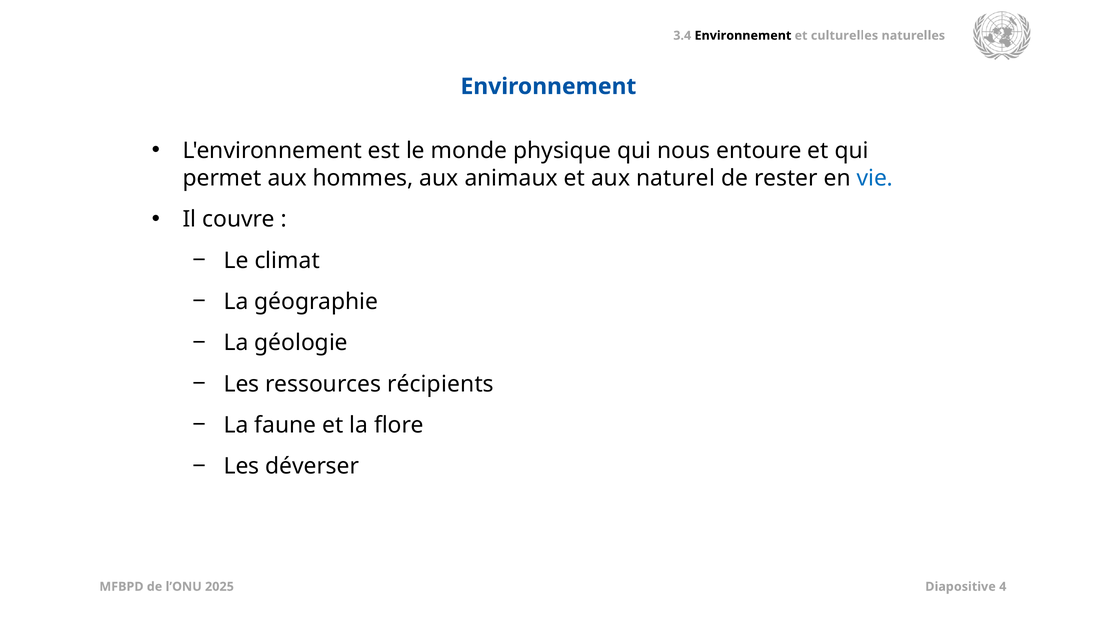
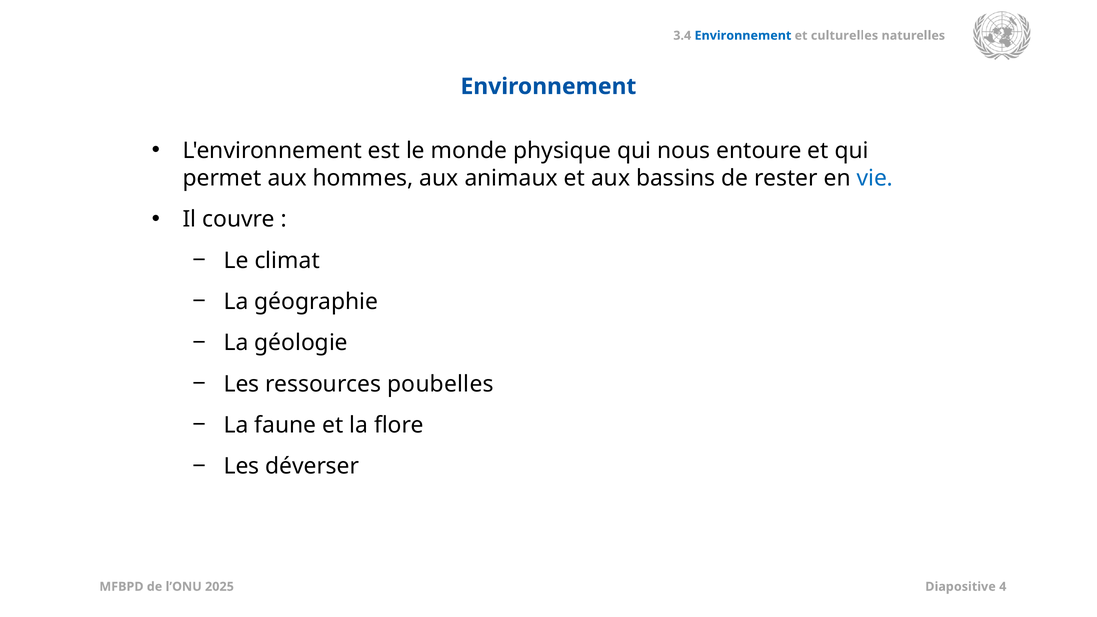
Environnement at (743, 36) colour: black -> blue
naturel: naturel -> bassins
récipients: récipients -> poubelles
